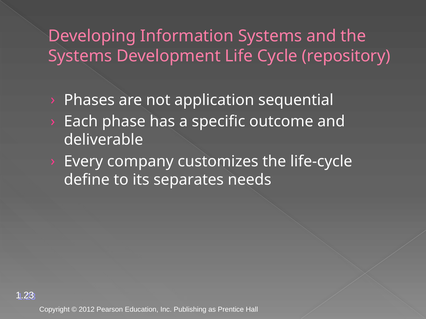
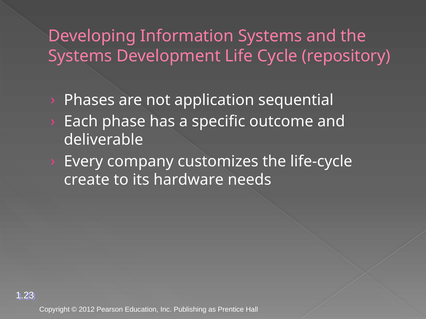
define: define -> create
separates: separates -> hardware
